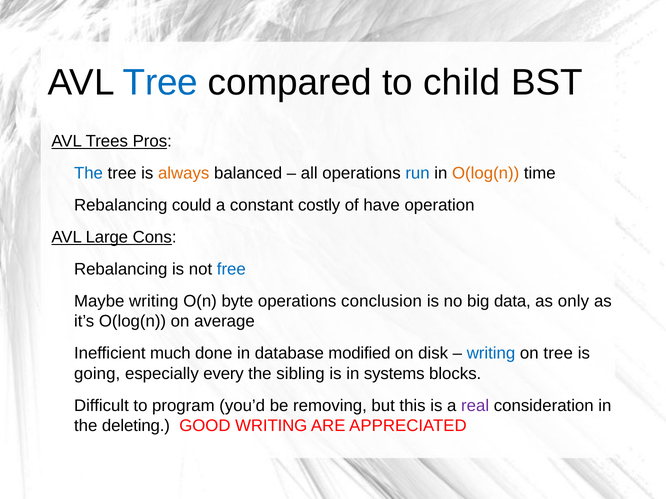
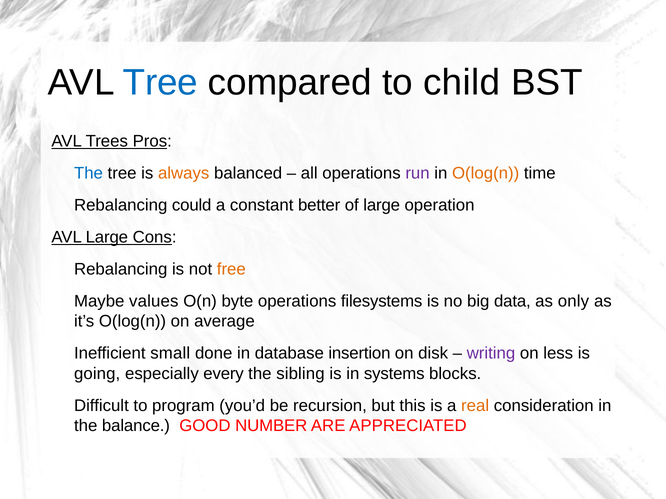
run colour: blue -> purple
costly: costly -> better
of have: have -> large
free colour: blue -> orange
Maybe writing: writing -> values
conclusion: conclusion -> filesystems
much: much -> small
modified: modified -> insertion
writing at (491, 354) colour: blue -> purple
on tree: tree -> less
removing: removing -> recursion
real colour: purple -> orange
deleting: deleting -> balance
GOOD WRITING: WRITING -> NUMBER
